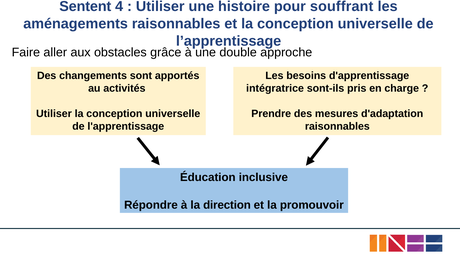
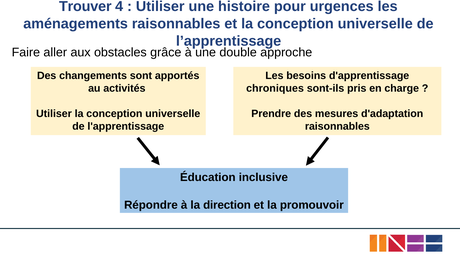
Sentent: Sentent -> Trouver
souffrant: souffrant -> urgences
intégratrice: intégratrice -> chroniques
